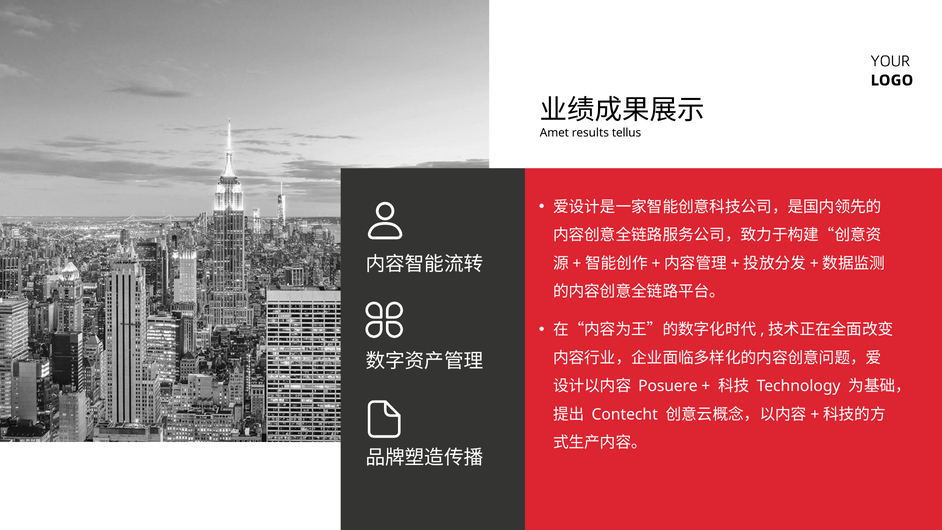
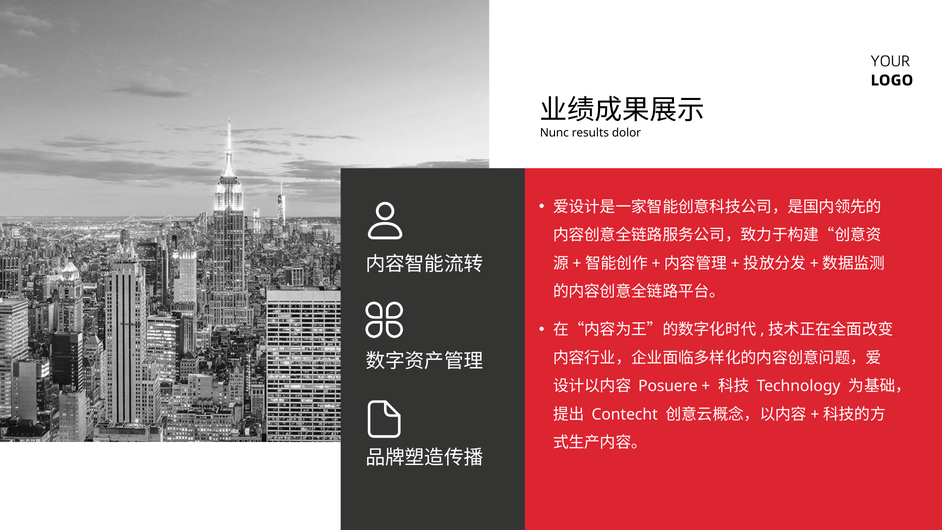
Amet: Amet -> Nunc
tellus: tellus -> dolor
